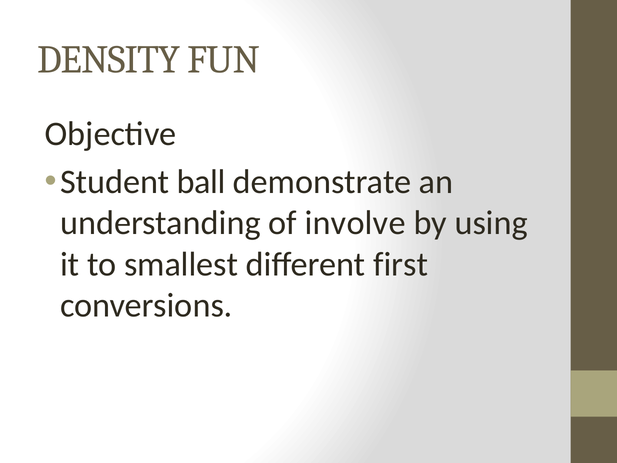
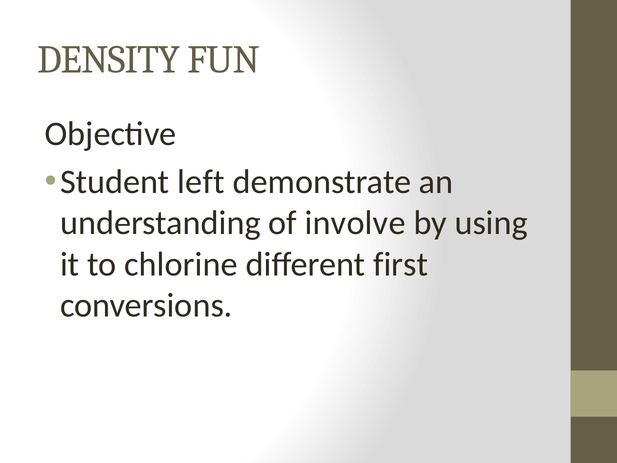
ball: ball -> left
smallest: smallest -> chlorine
